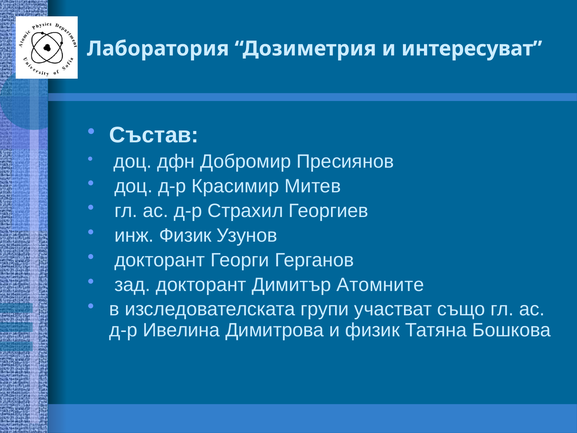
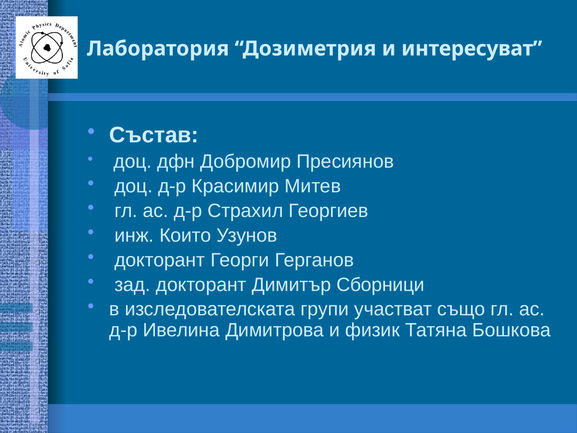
инж Физик: Физик -> Които
Атомните: Атомните -> Сборници
